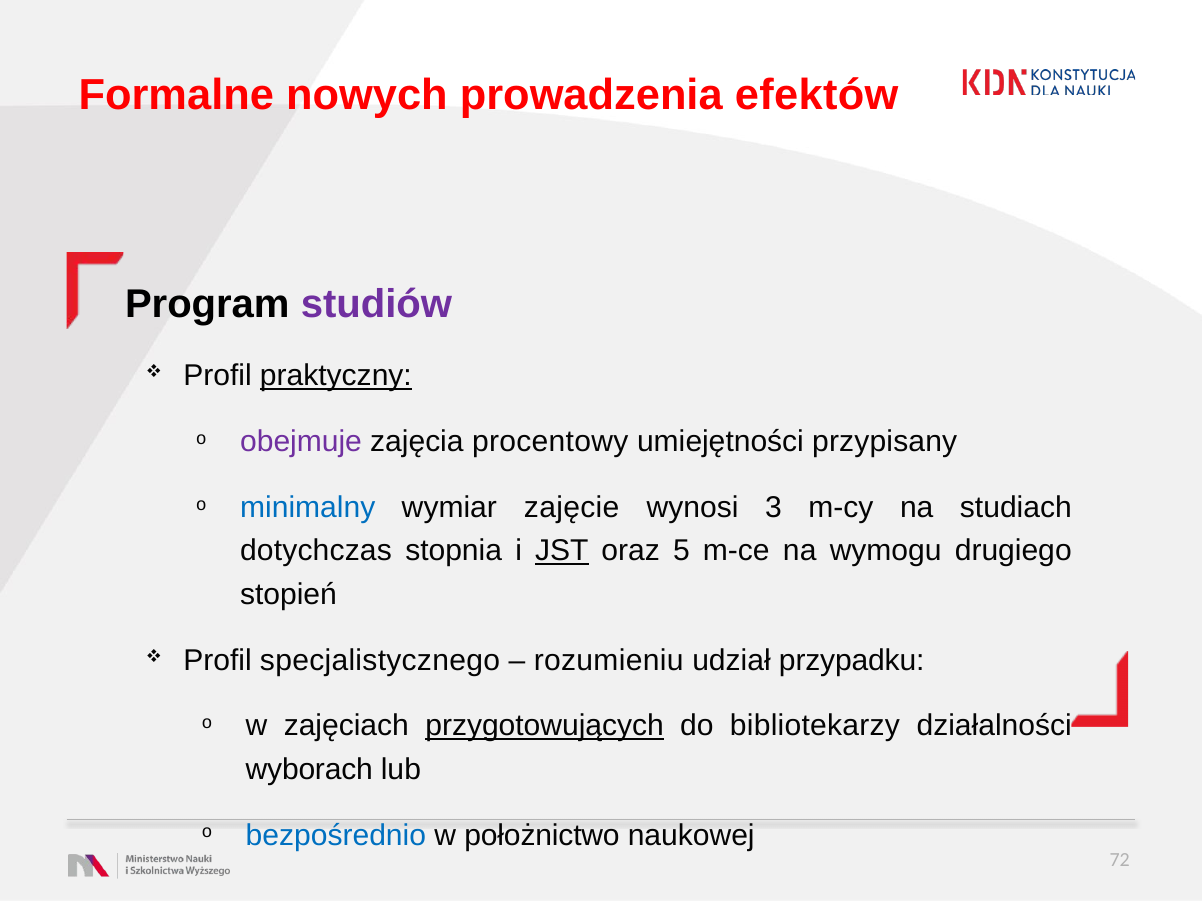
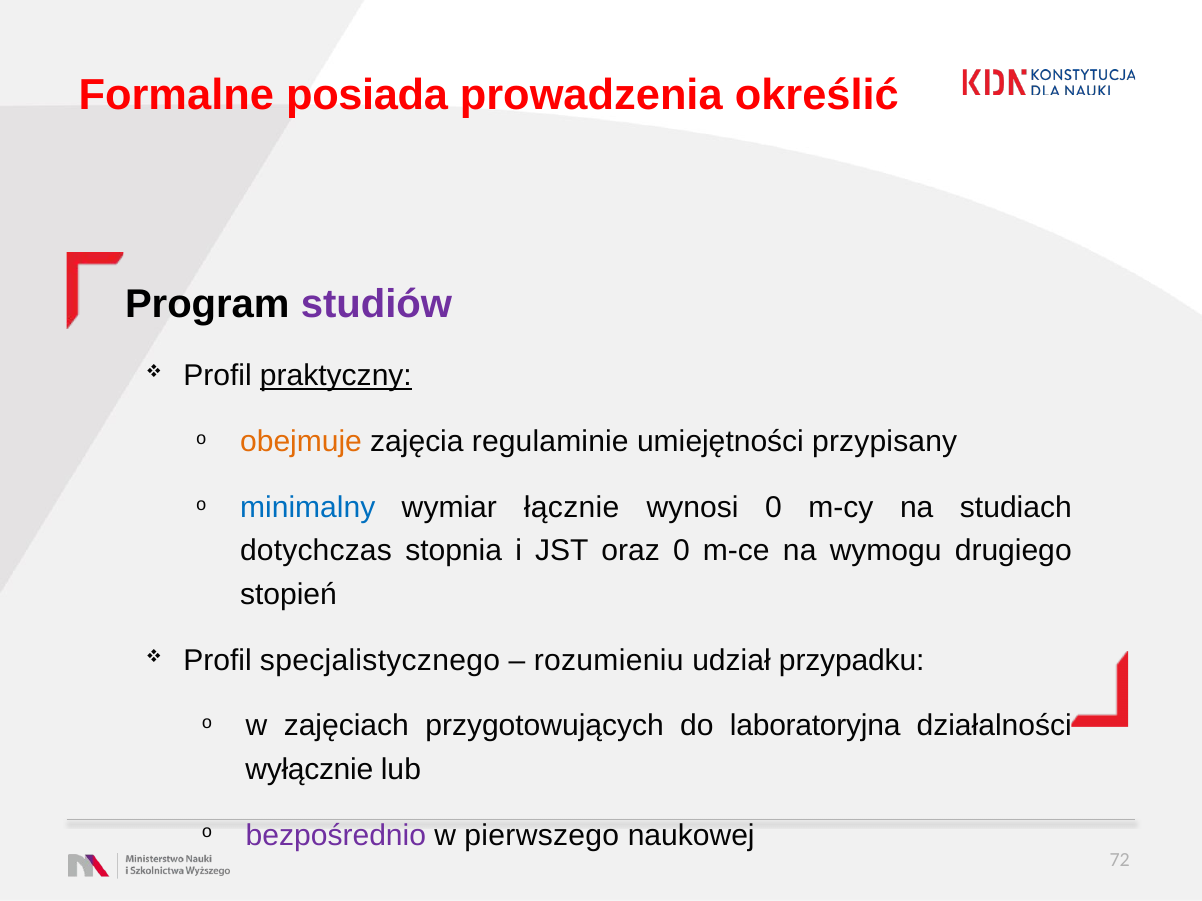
nowych: nowych -> posiada
efektów: efektów -> określić
obejmuje colour: purple -> orange
procentowy: procentowy -> regulaminie
zajęcie: zajęcie -> łącznie
wynosi 3: 3 -> 0
JST underline: present -> none
oraz 5: 5 -> 0
przygotowujących underline: present -> none
bibliotekarzy: bibliotekarzy -> laboratoryjna
wyborach: wyborach -> wyłącznie
bezpośrednio colour: blue -> purple
położnictwo: położnictwo -> pierwszego
